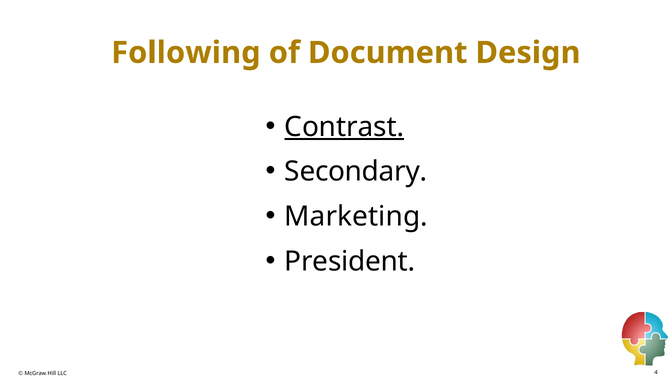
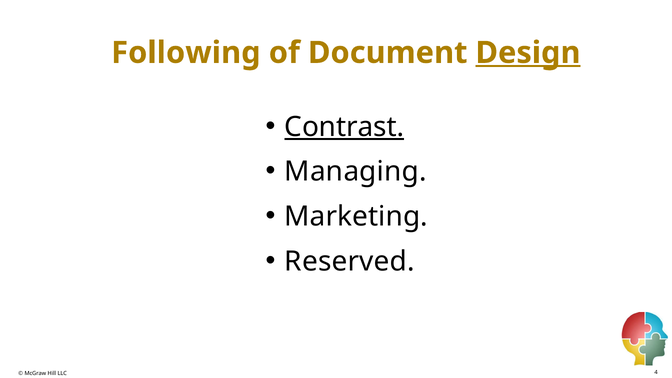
Design underline: none -> present
Secondary: Secondary -> Managing
President: President -> Reserved
